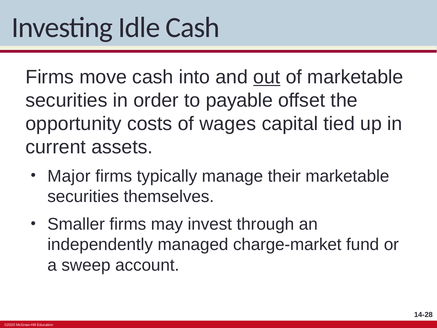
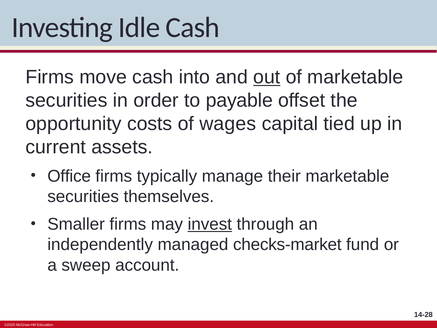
Major: Major -> Office
invest underline: none -> present
charge-market: charge-market -> checks-market
